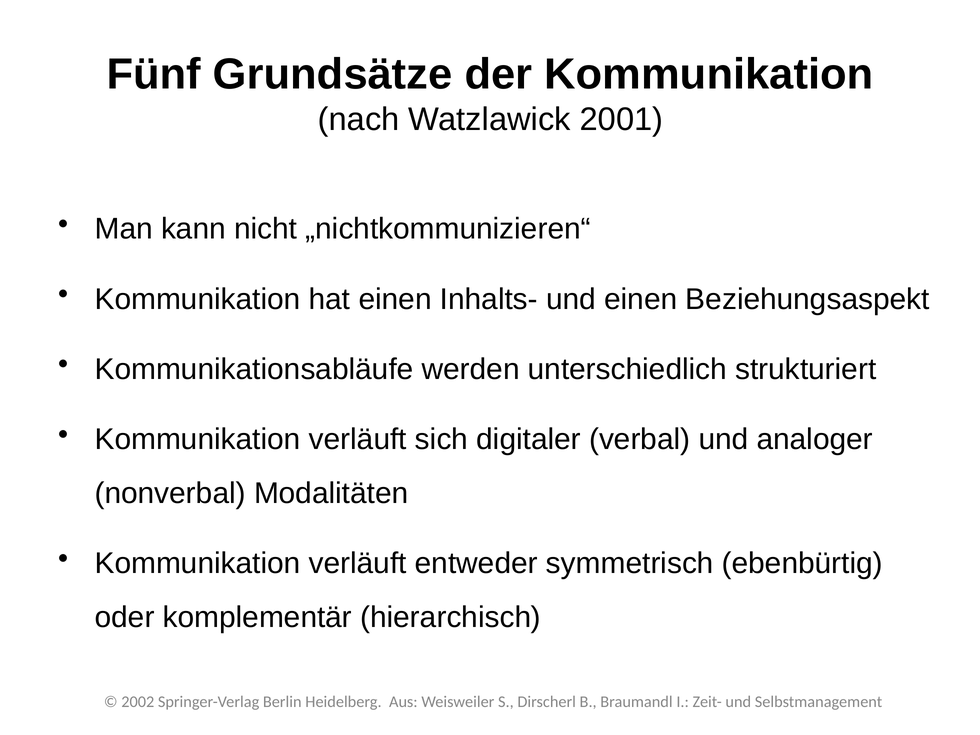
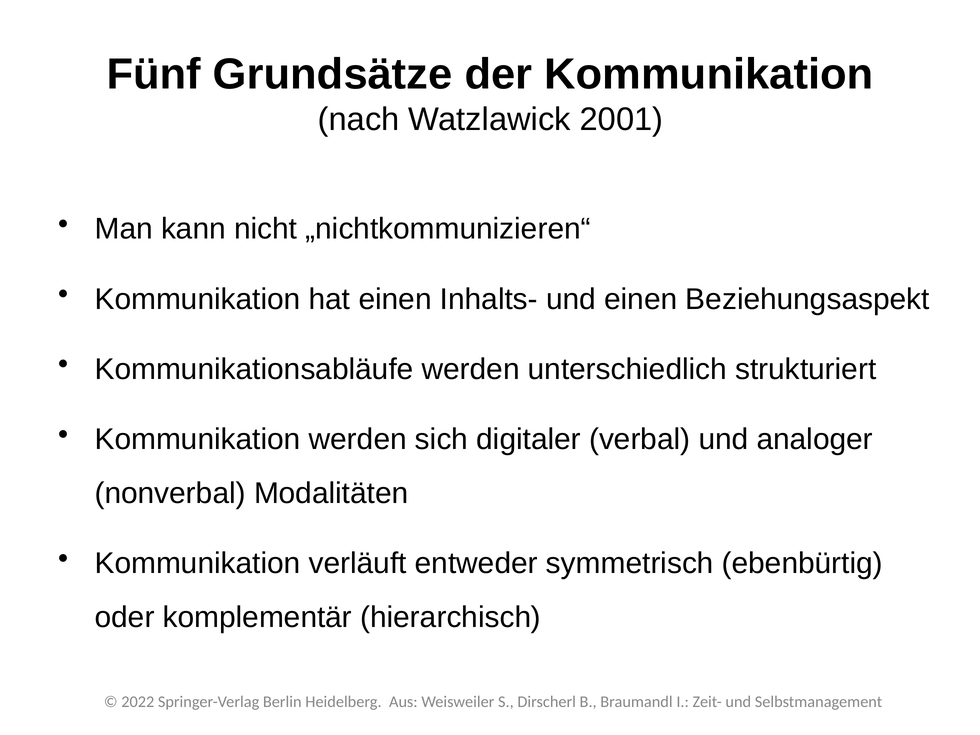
verläuft at (358, 440): verläuft -> werden
2002: 2002 -> 2022
